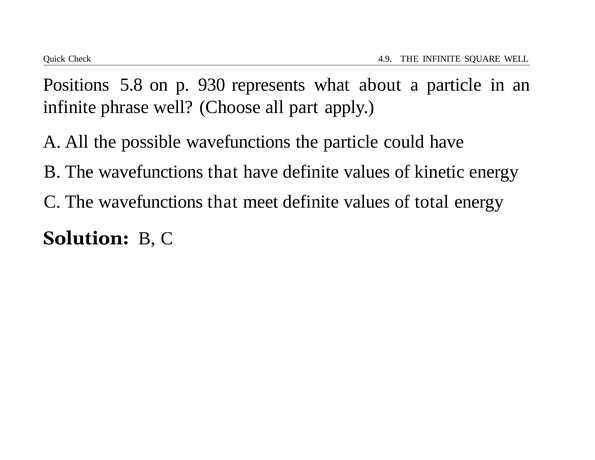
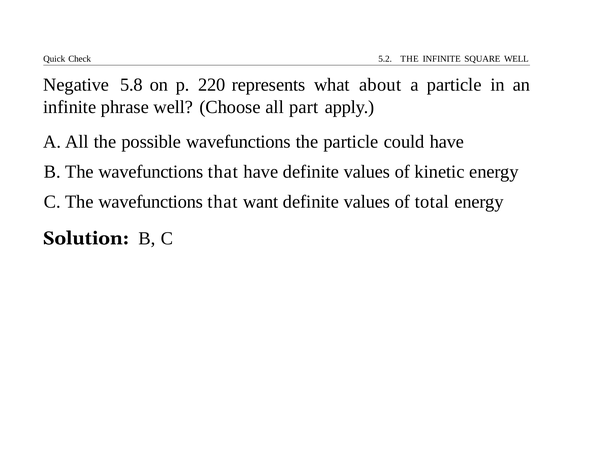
4.9: 4.9 -> 5.2
Positions: Positions -> Negative
930: 930 -> 220
meet: meet -> want
